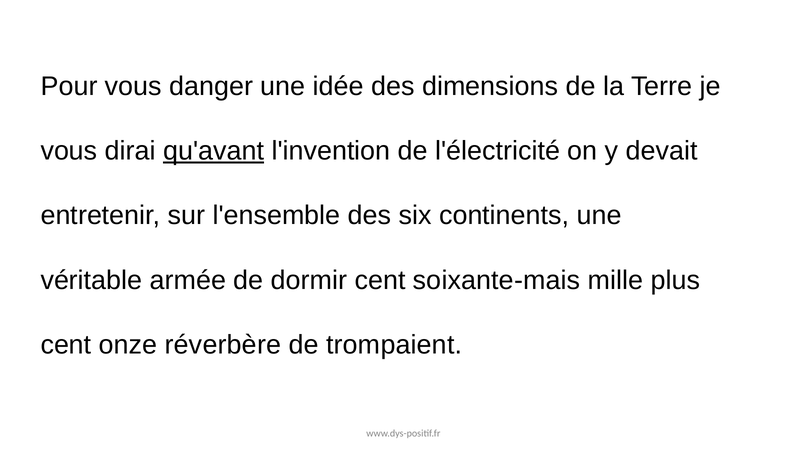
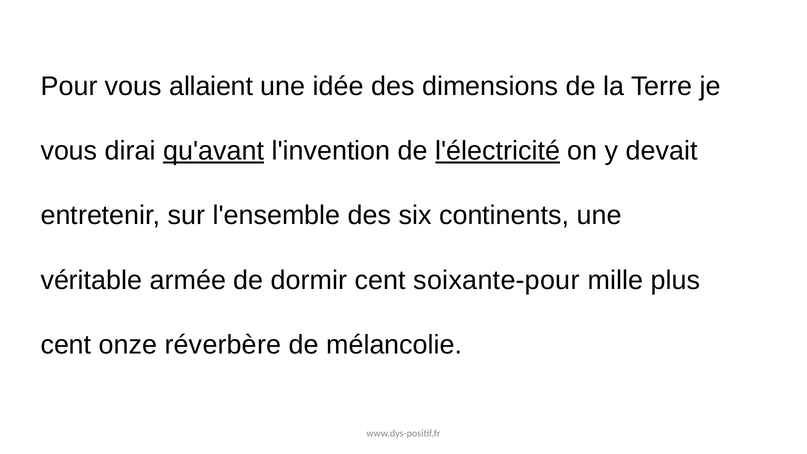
danger: danger -> allaient
l'électricité underline: none -> present
soixante-mais: soixante-mais -> soixante-pour
trompaient: trompaient -> mélancolie
